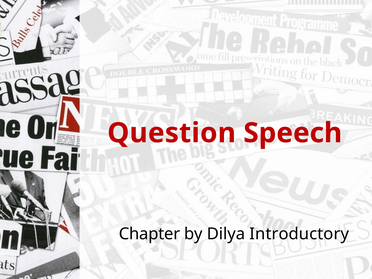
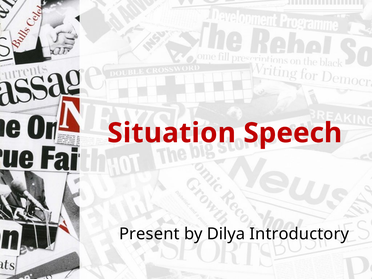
Question: Question -> Situation
Chapter: Chapter -> Present
